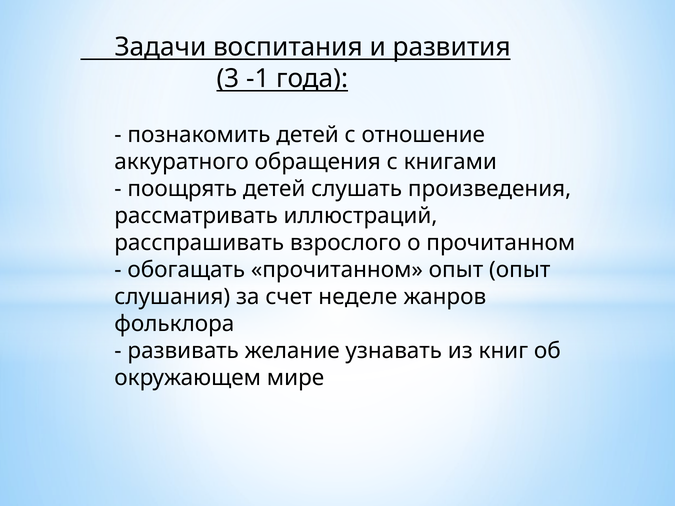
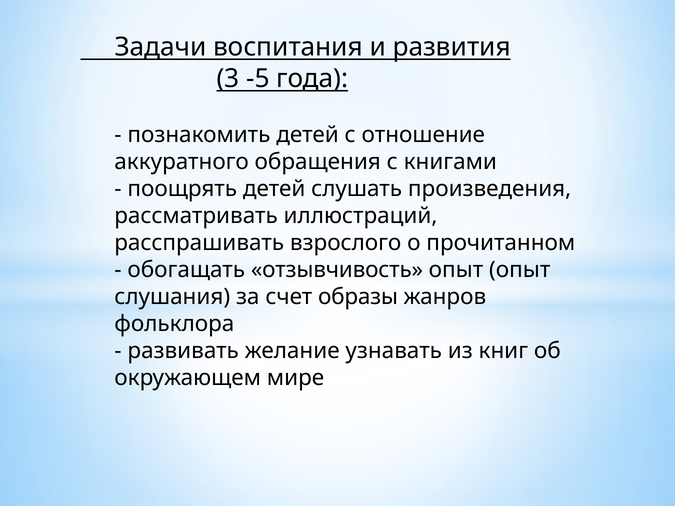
-1: -1 -> -5
обогащать прочитанном: прочитанном -> отзывчивость
неделе: неделе -> образы
